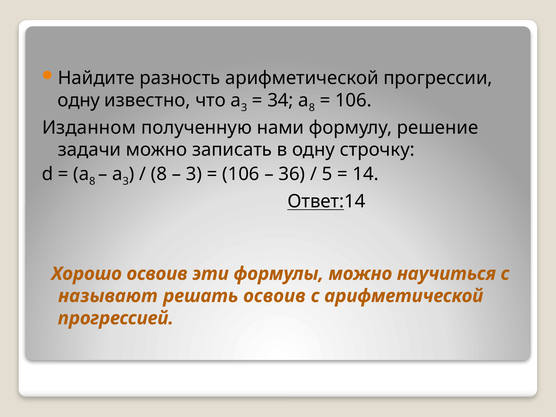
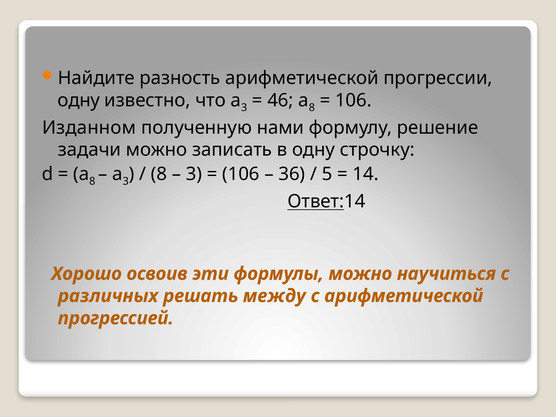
34: 34 -> 46
называют: называют -> различных
решать освоив: освоив -> между
